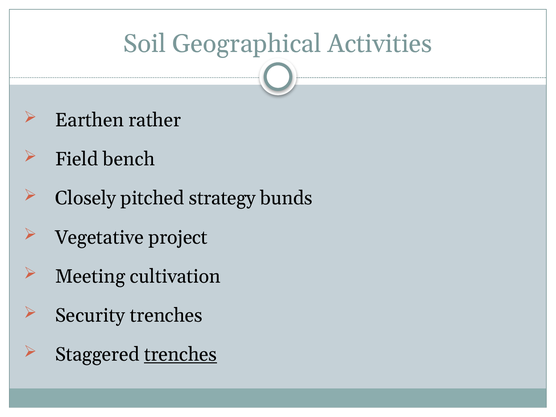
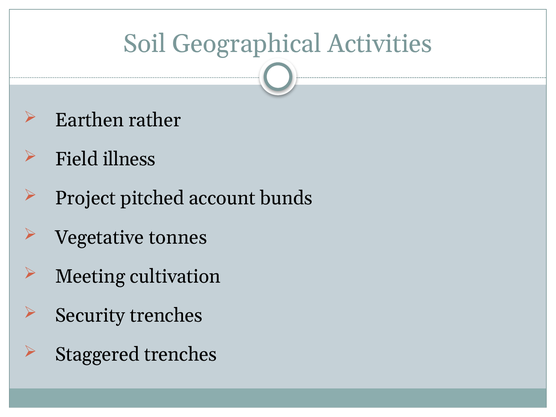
bench: bench -> illness
Closely: Closely -> Project
strategy: strategy -> account
project: project -> tonnes
trenches at (180, 355) underline: present -> none
